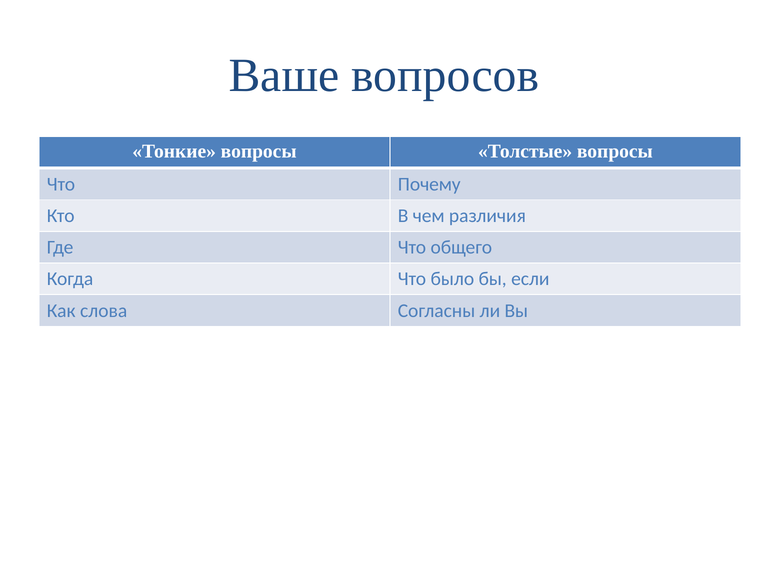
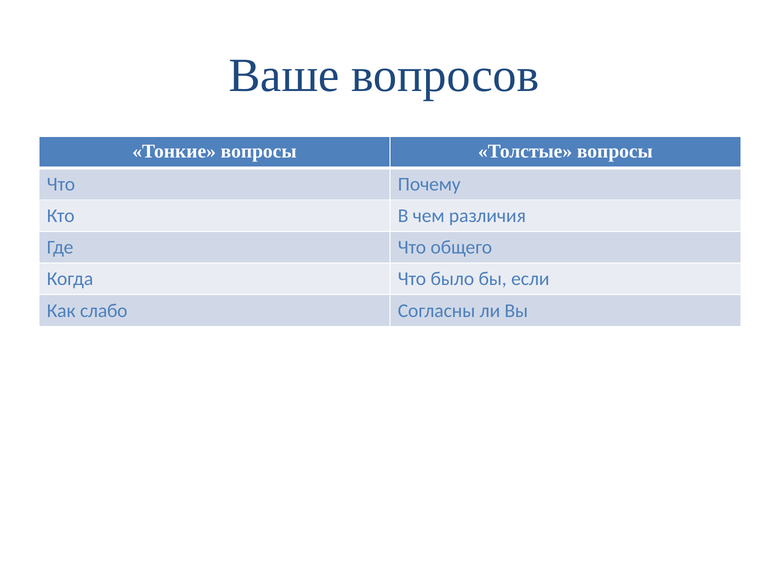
слова: слова -> слабо
